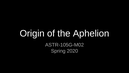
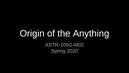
Aphelion: Aphelion -> Anything
